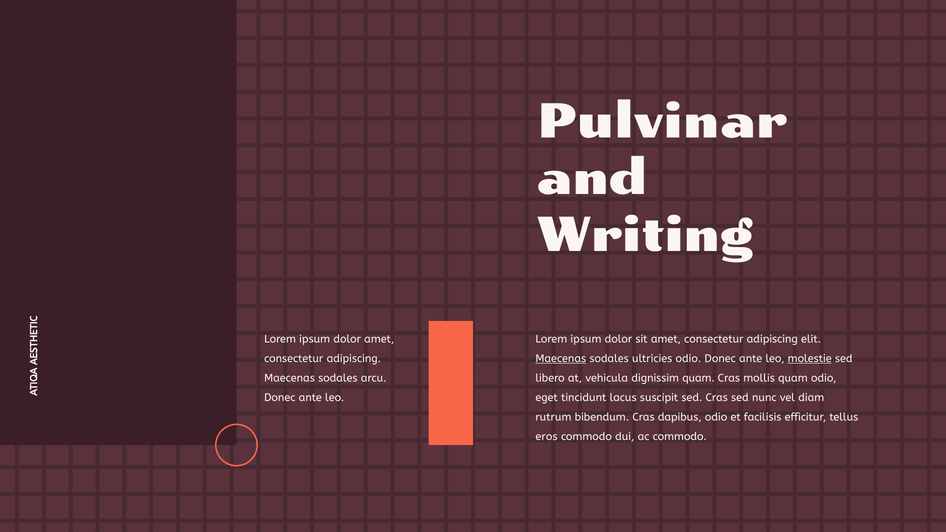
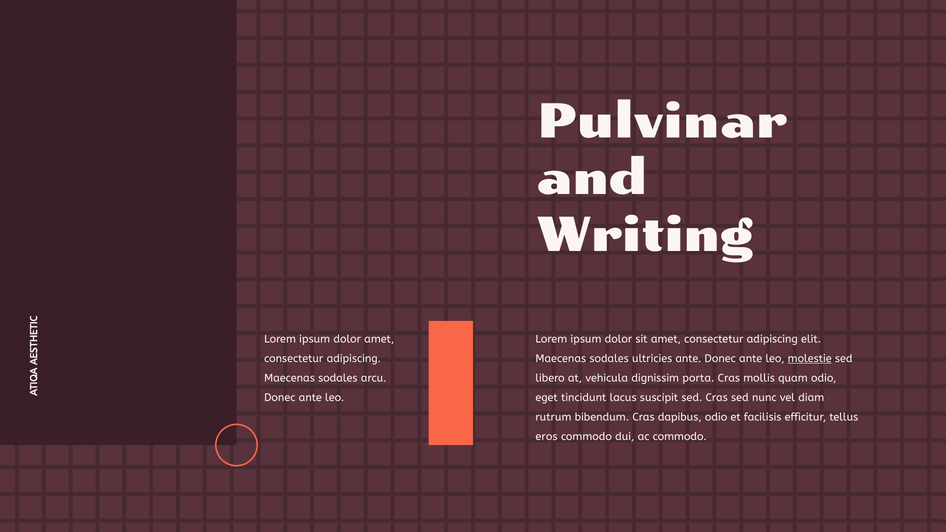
Maecenas at (561, 359) underline: present -> none
ultricies odio: odio -> ante
dignissim quam: quam -> porta
